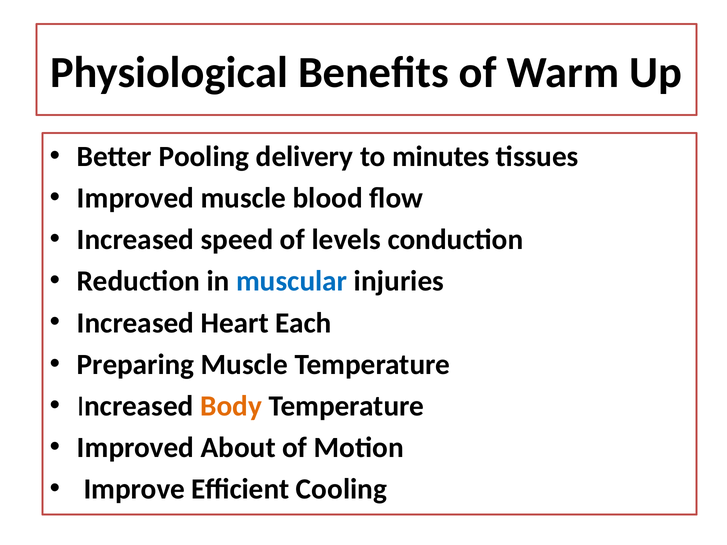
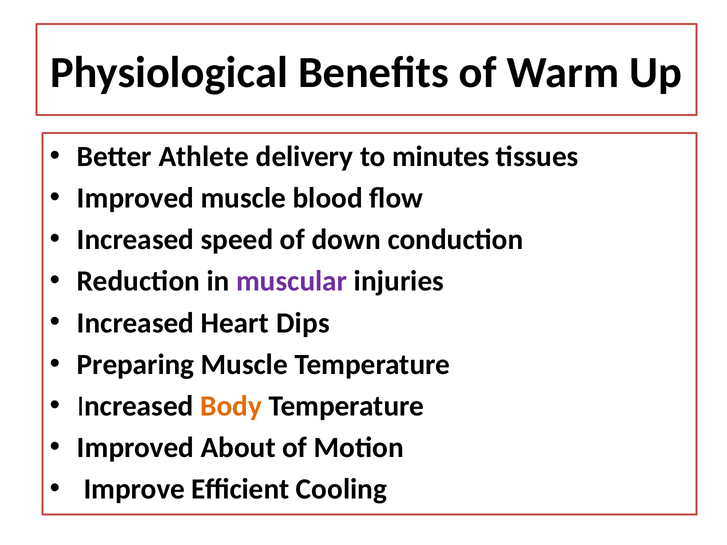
Pooling: Pooling -> Athlete
levels: levels -> down
muscular colour: blue -> purple
Each: Each -> Dips
